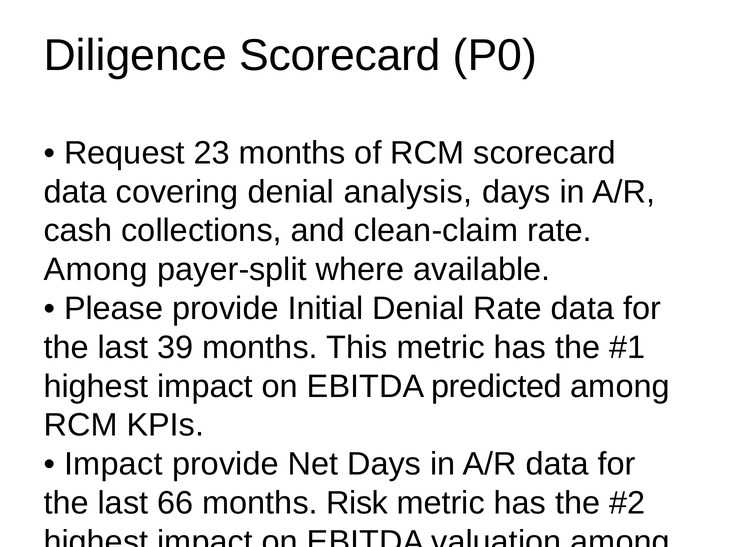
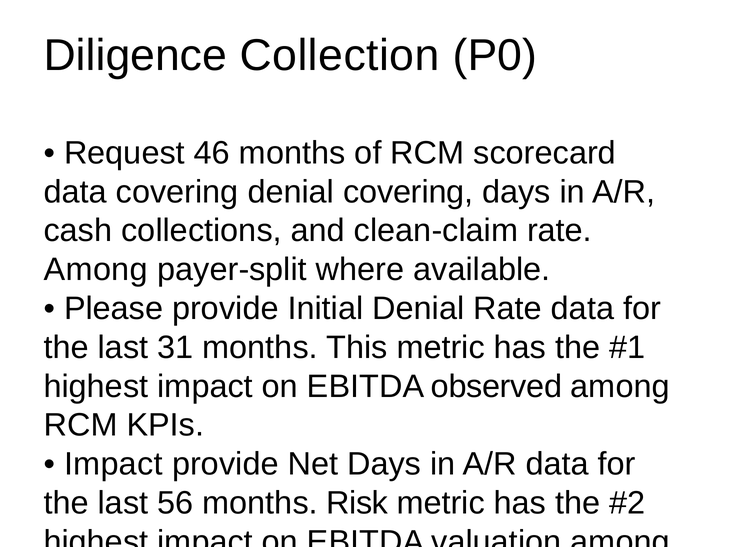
Diligence Scorecard: Scorecard -> Collection
23: 23 -> 46
denial analysis: analysis -> covering
39: 39 -> 31
predicted: predicted -> observed
66: 66 -> 56
